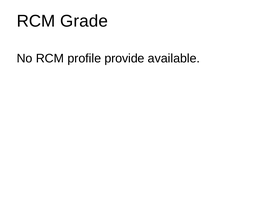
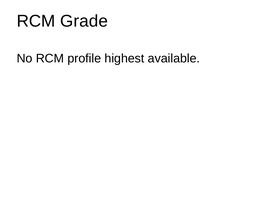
provide: provide -> highest
